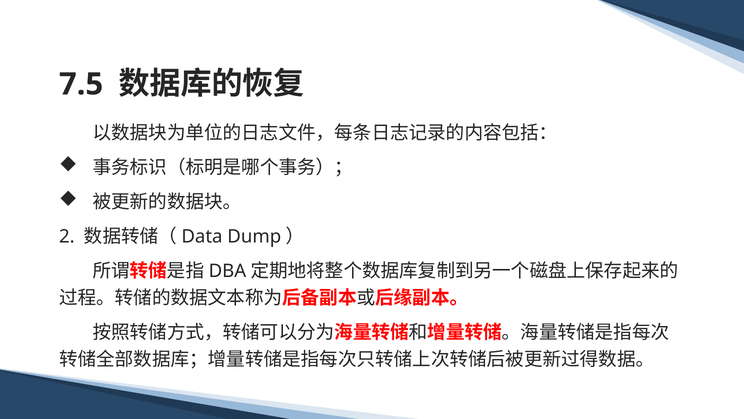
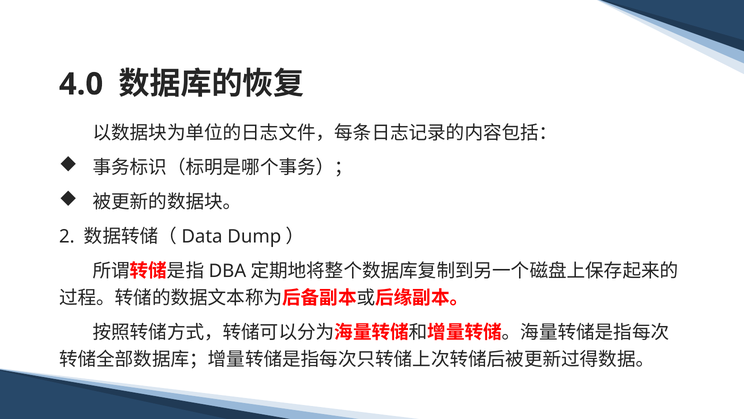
7.5: 7.5 -> 4.0
